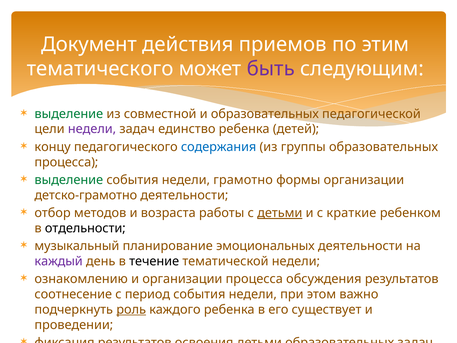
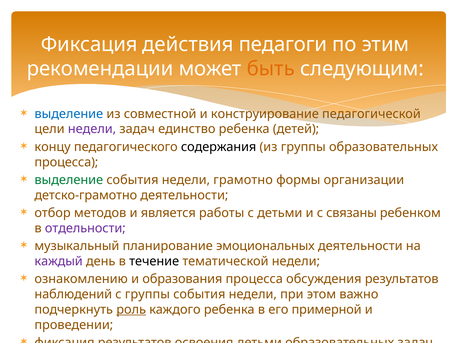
Документ at (89, 44): Документ -> Фиксация
приемов: приемов -> педагоги
тематического: тематического -> рекомендации
быть colour: purple -> orange
выделение at (69, 114) colour: green -> blue
и образовательных: образовательных -> конструирование
содержания colour: blue -> black
возраста: возраста -> является
детьми at (280, 213) underline: present -> none
краткие: краткие -> связаны
отдельности colour: black -> purple
организации: организации -> образования
соотнесение: соотнесение -> наблюдений
с период: период -> группы
существует: существует -> примерной
